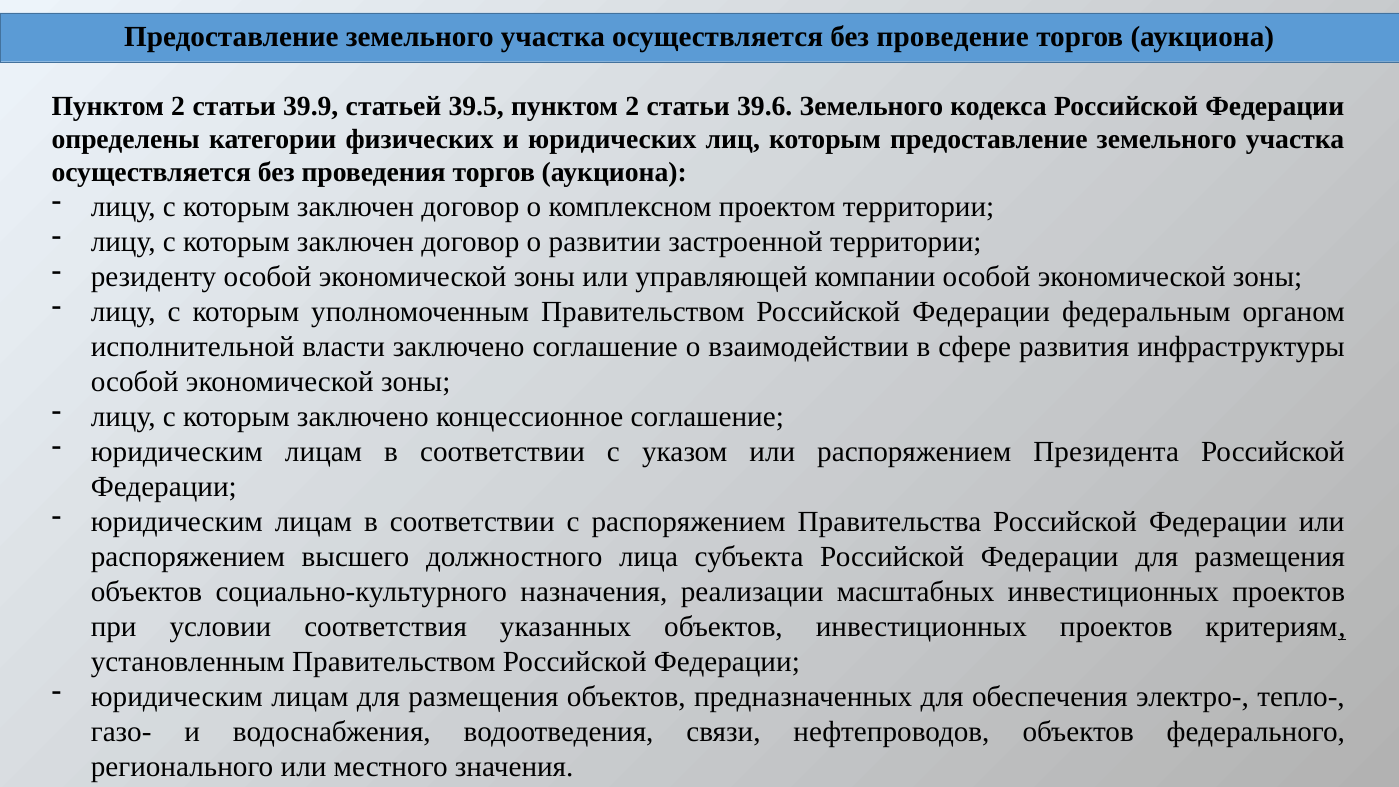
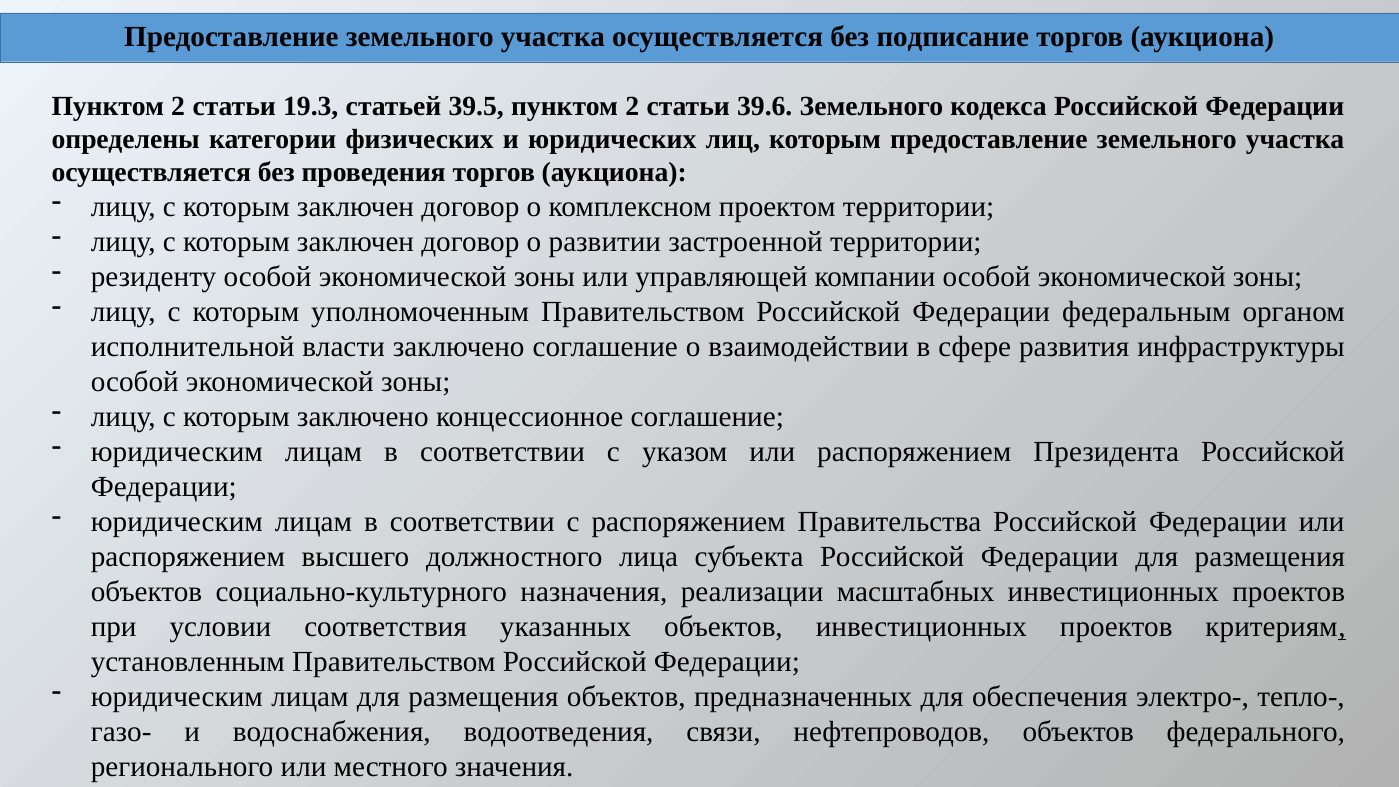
проведение: проведение -> подписание
39.9: 39.9 -> 19.3
